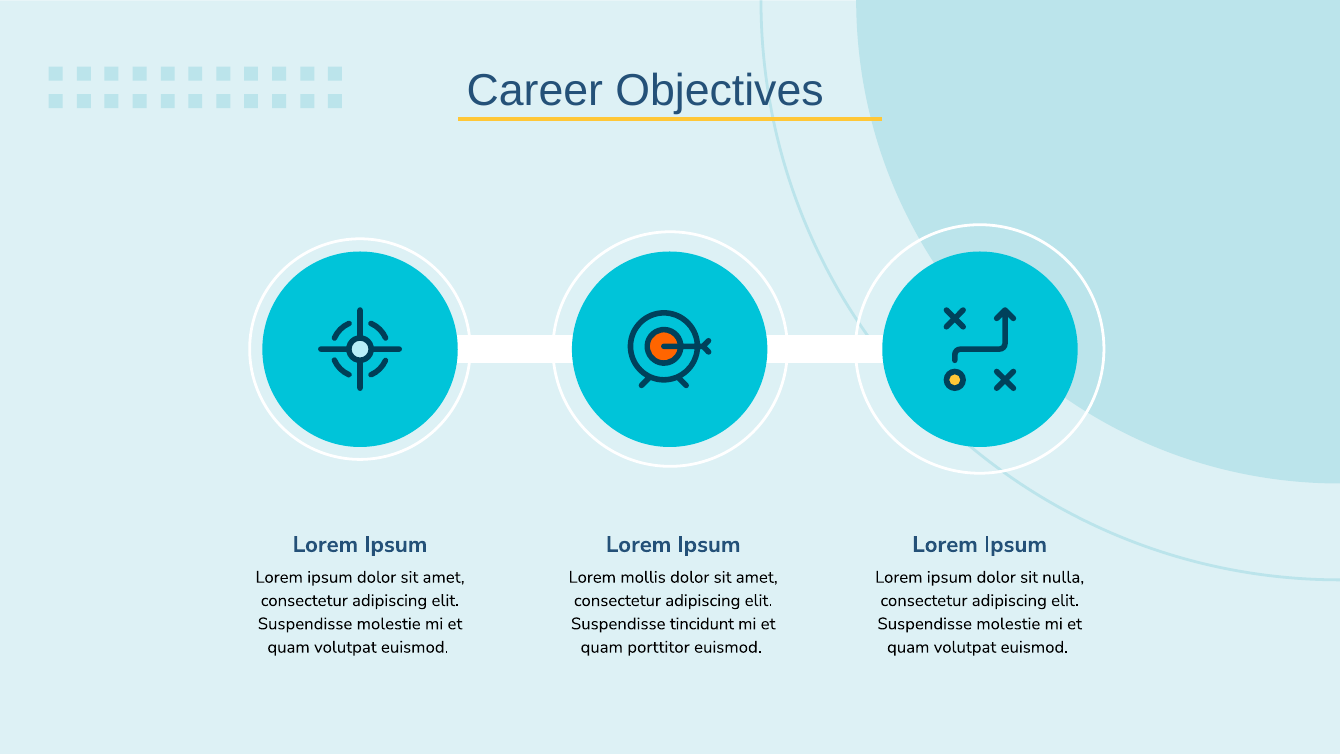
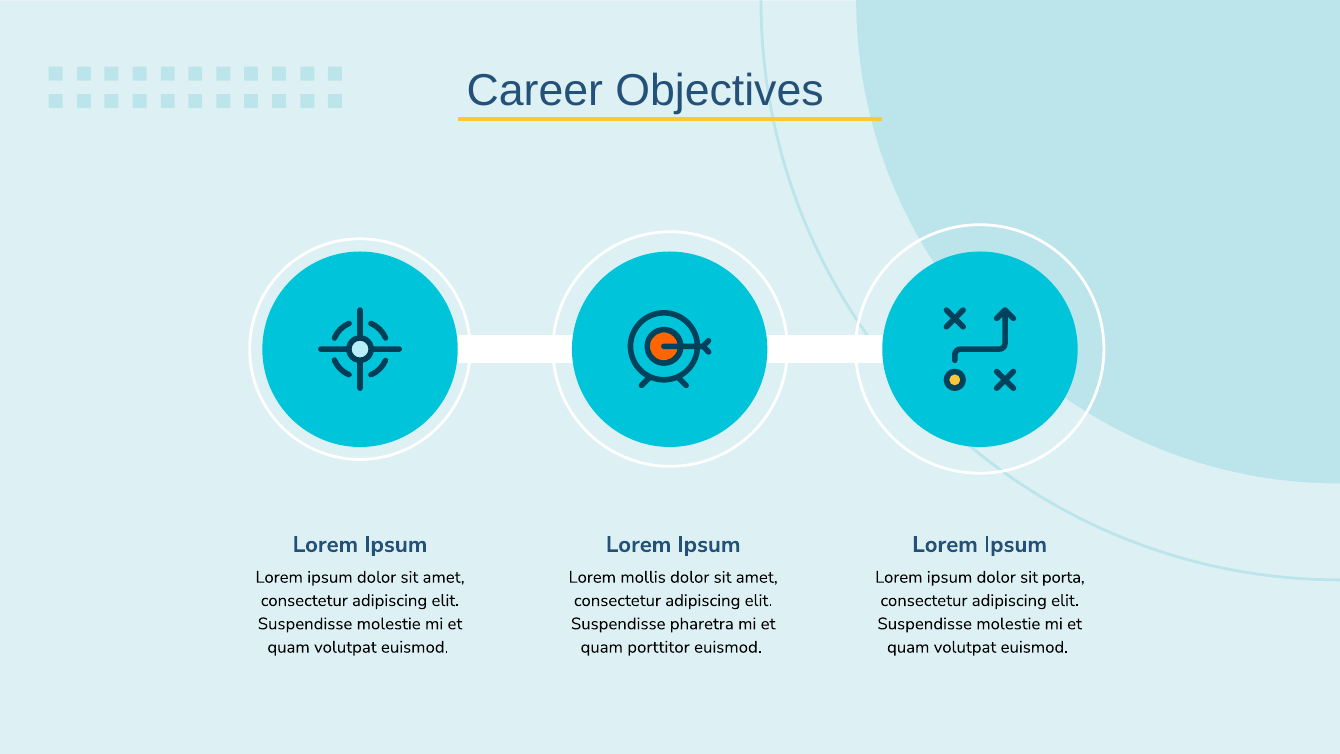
nulla: nulla -> porta
tincidunt: tincidunt -> pharetra
